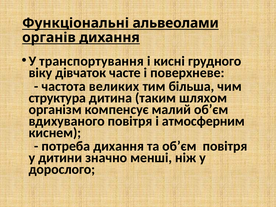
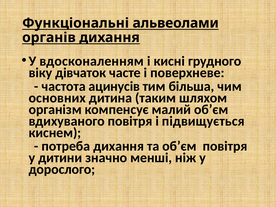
транспортування: транспортування -> вдосконаленням
великих: великих -> ацинусів
структура: структура -> основних
атмосферним: атмосферним -> підвищується
